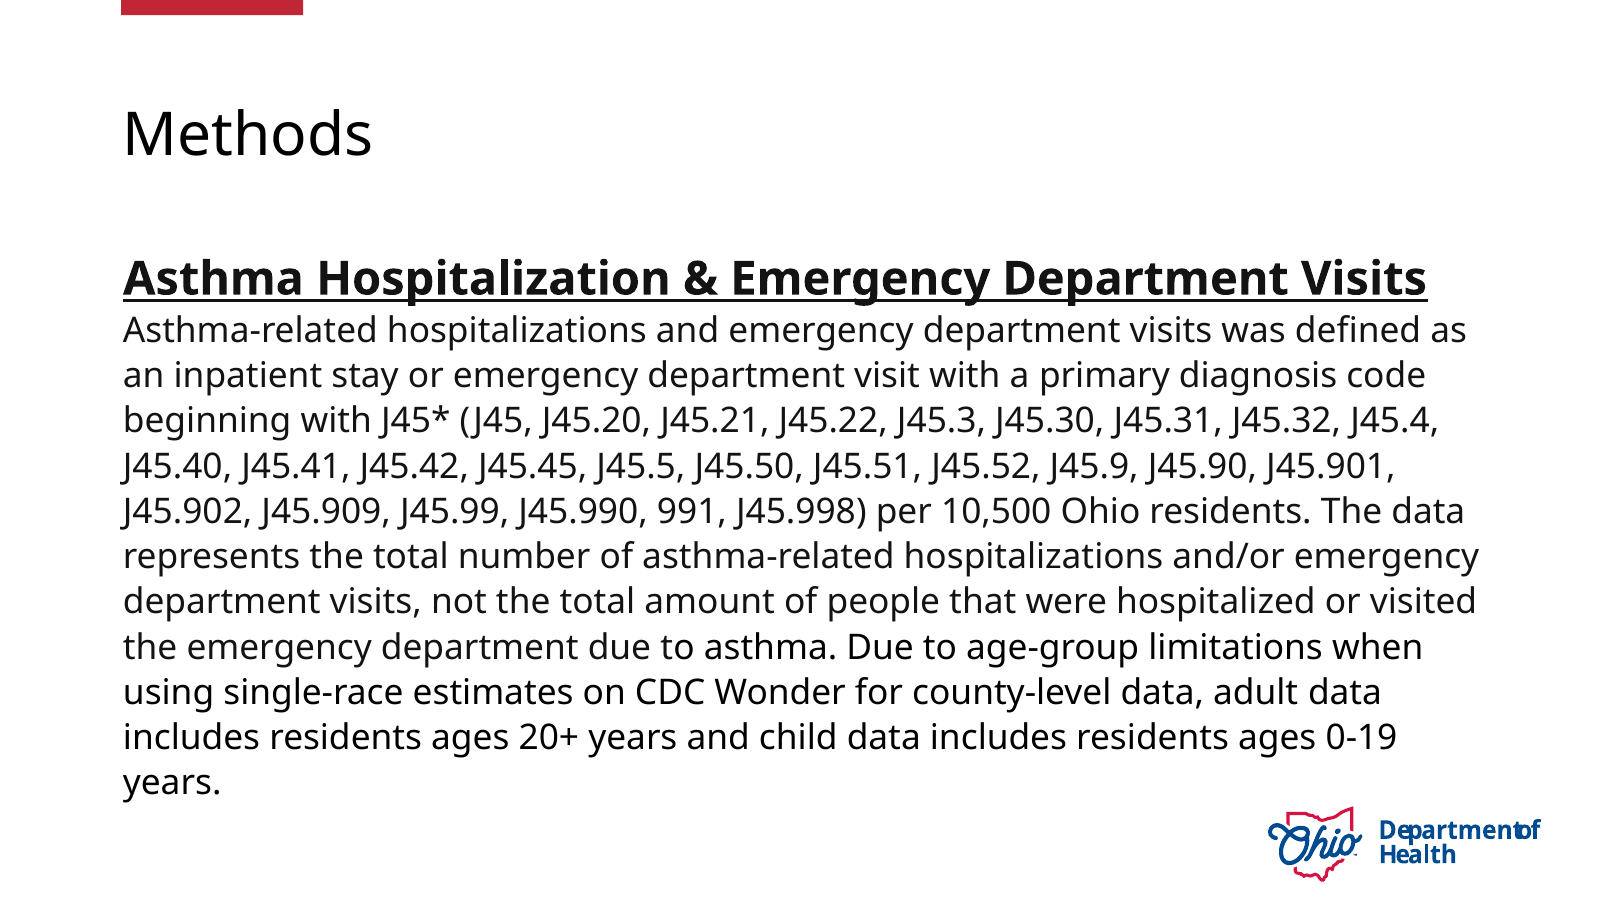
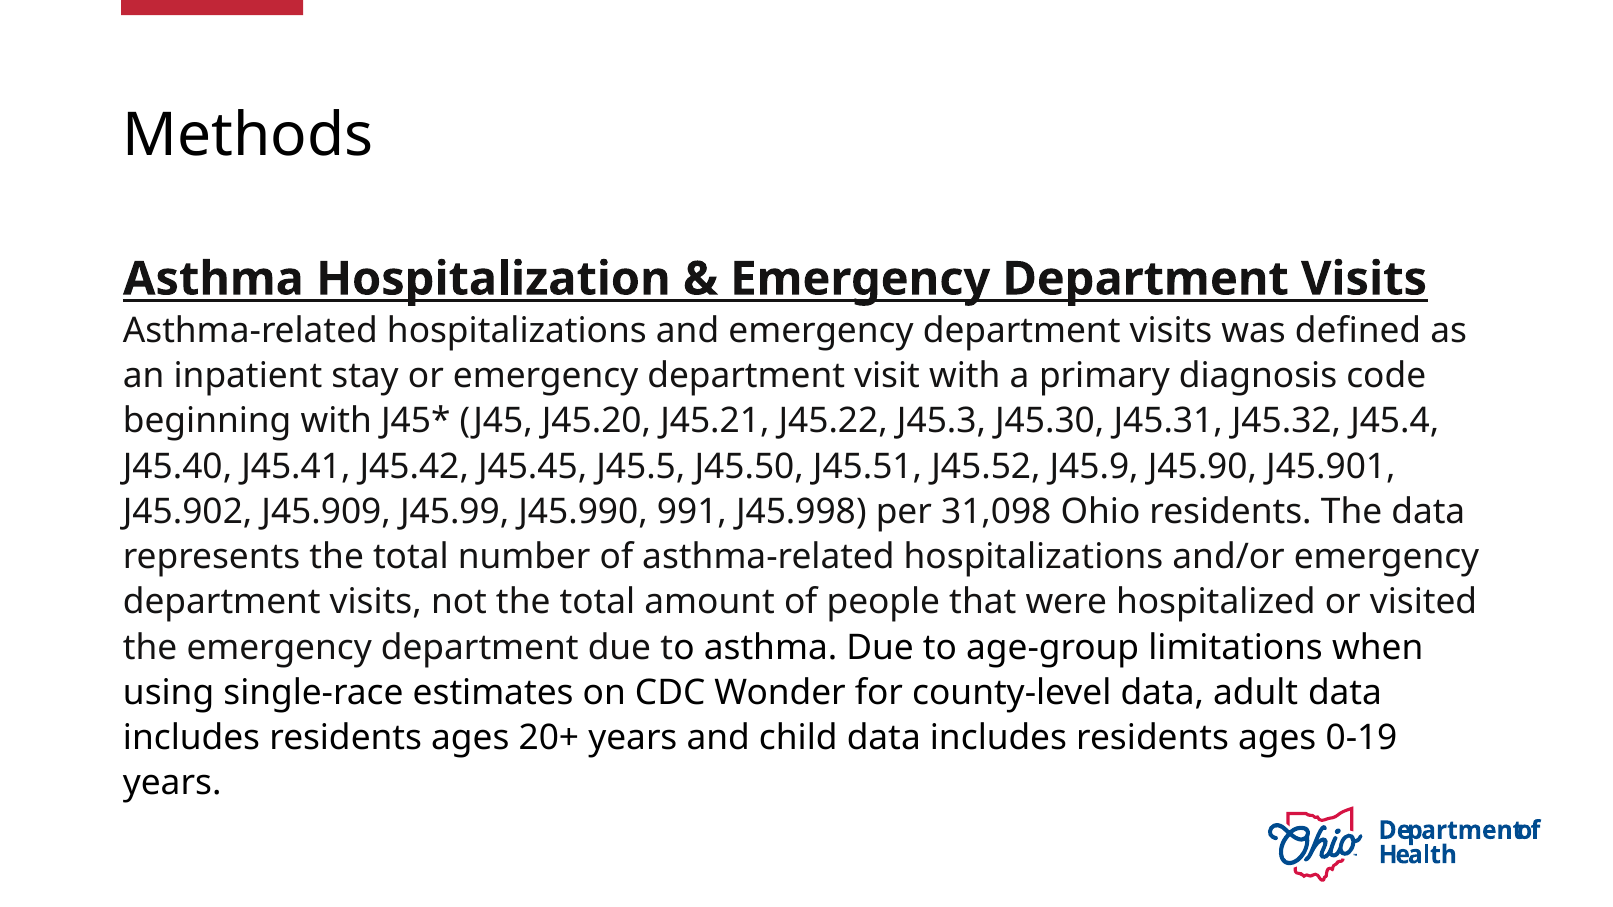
10,500: 10,500 -> 31,098
